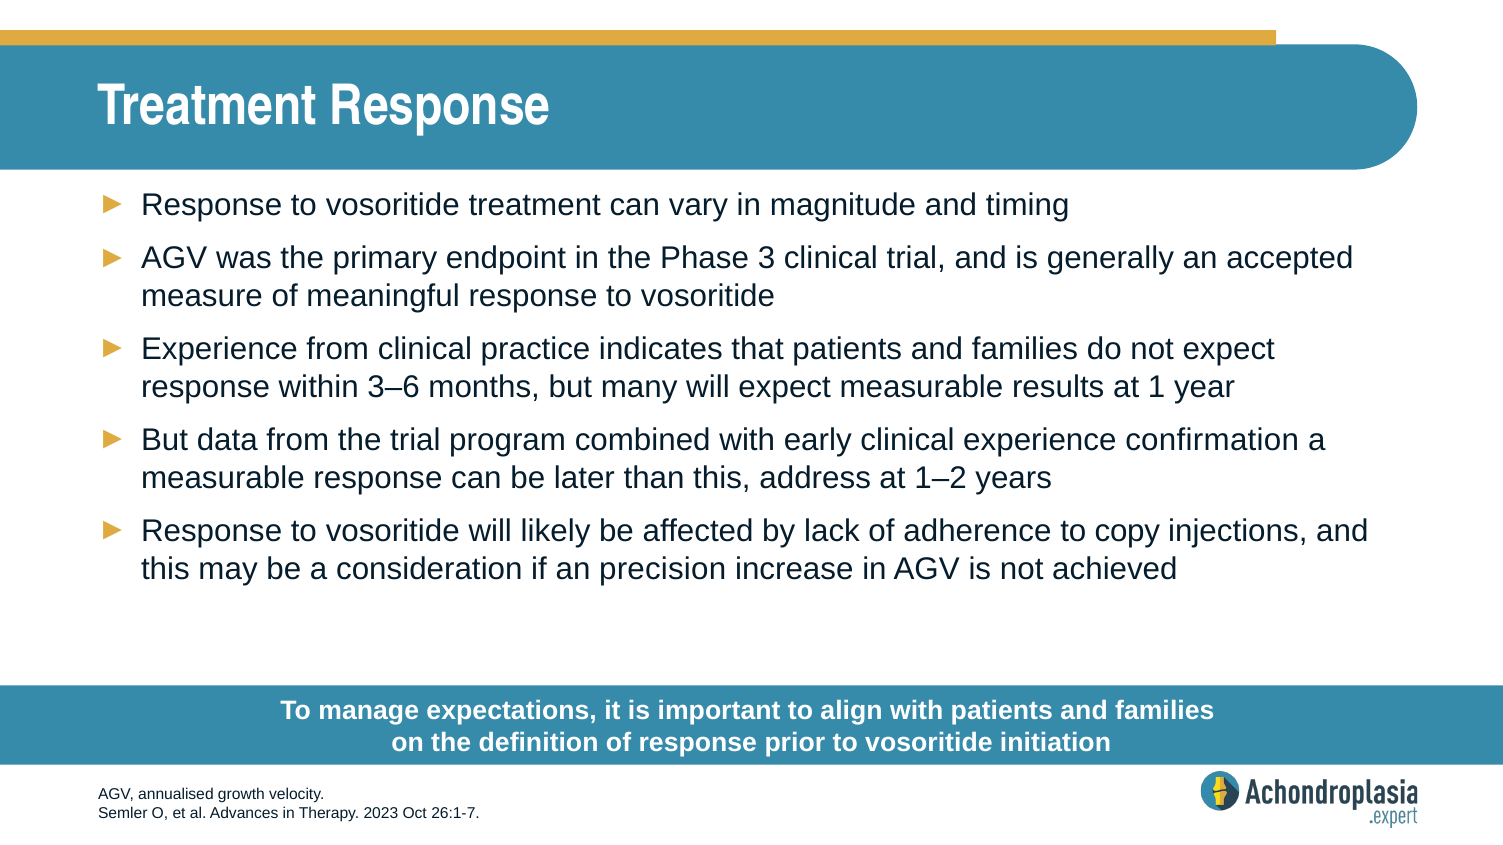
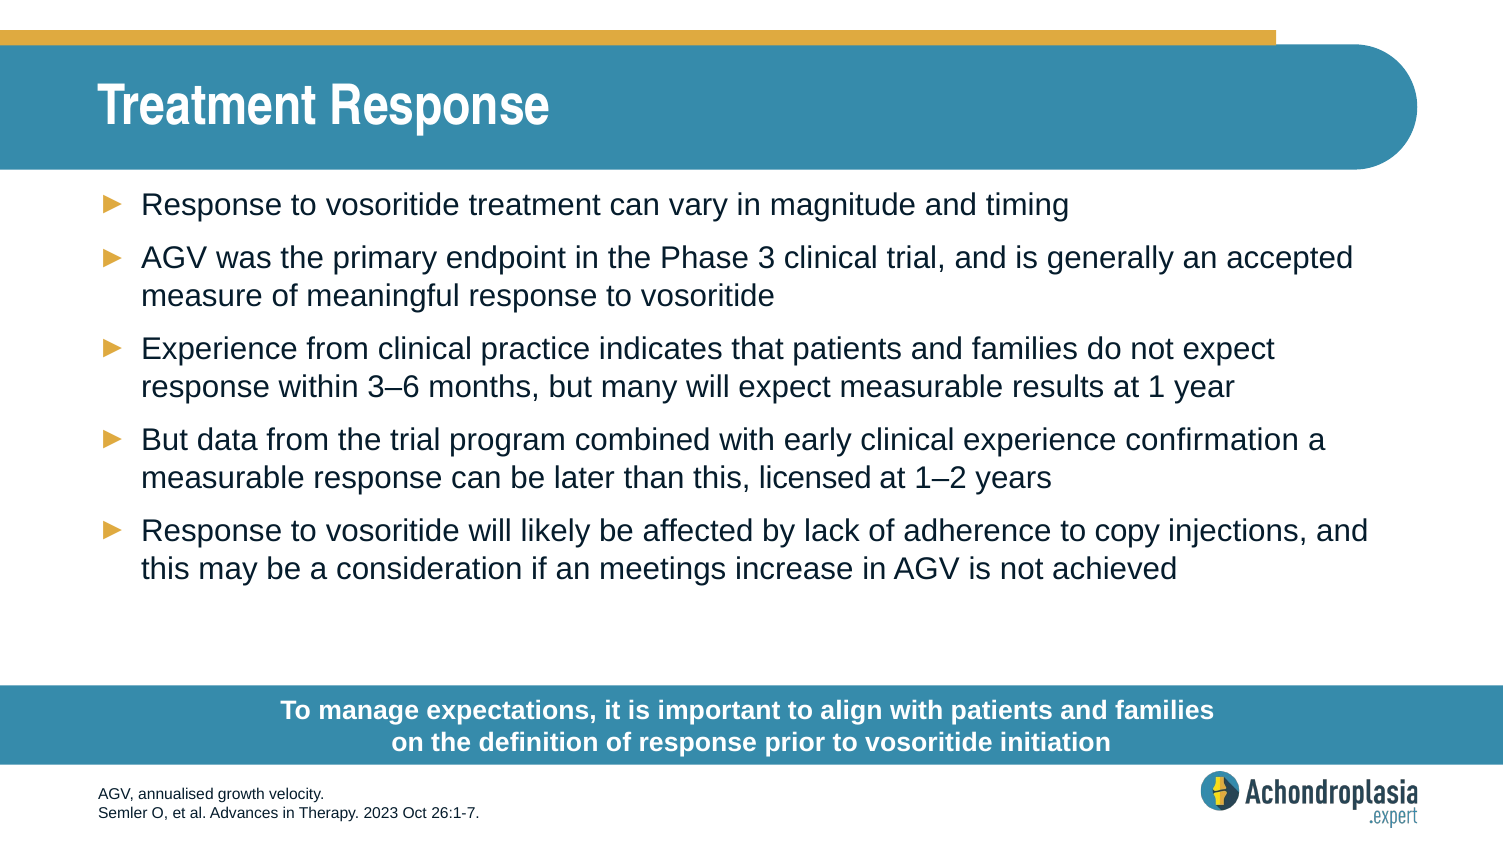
address: address -> licensed
precision: precision -> meetings
